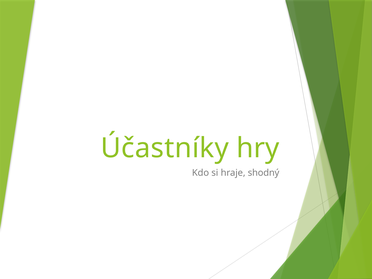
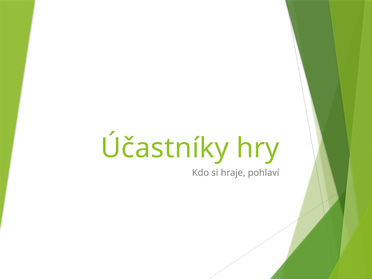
shodný: shodný -> pohlaví
